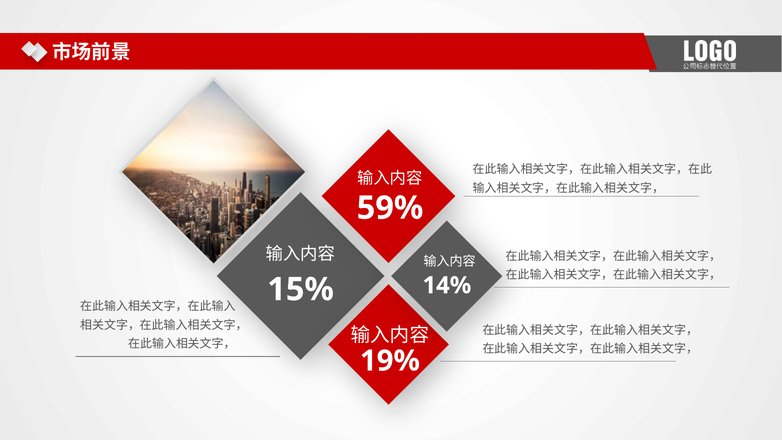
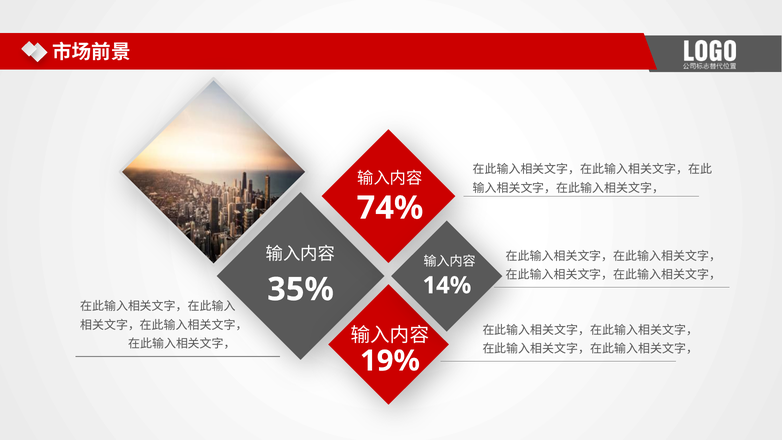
59%: 59% -> 74%
15%: 15% -> 35%
